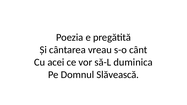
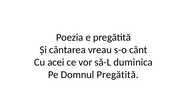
Domnul Slăvească: Slăvească -> Pregătită
